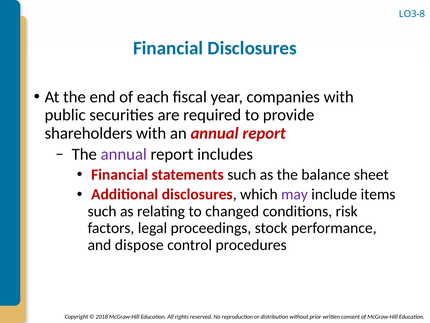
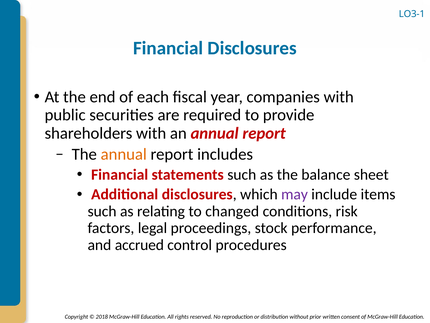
LO3-8: LO3-8 -> LO3-1
annual at (124, 154) colour: purple -> orange
dispose: dispose -> accrued
